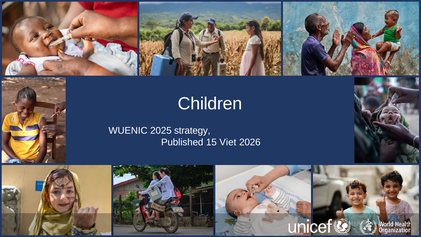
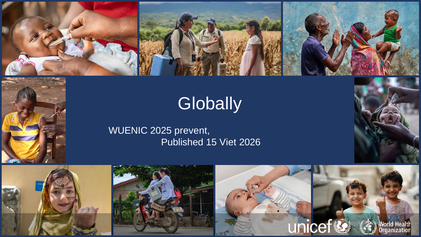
Children: Children -> Globally
strategy: strategy -> prevent
